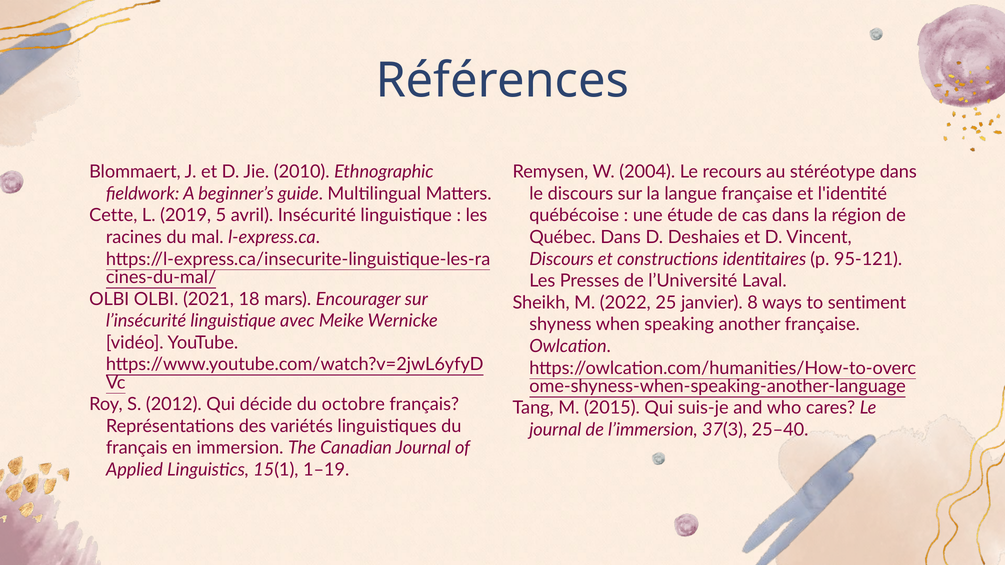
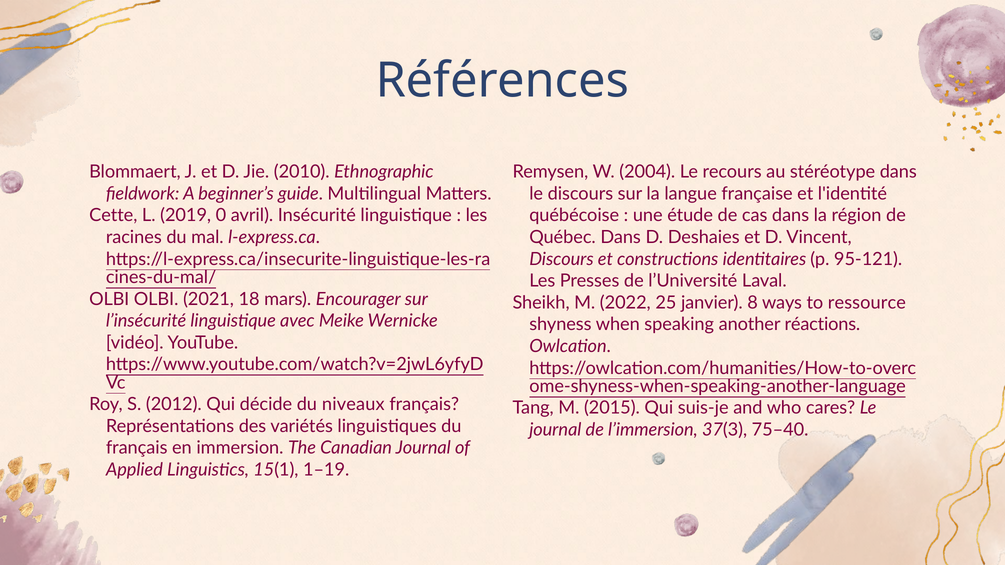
5: 5 -> 0
sentiment: sentiment -> ressource
another française: française -> réactions
octobre: octobre -> niveaux
25–40: 25–40 -> 75–40
